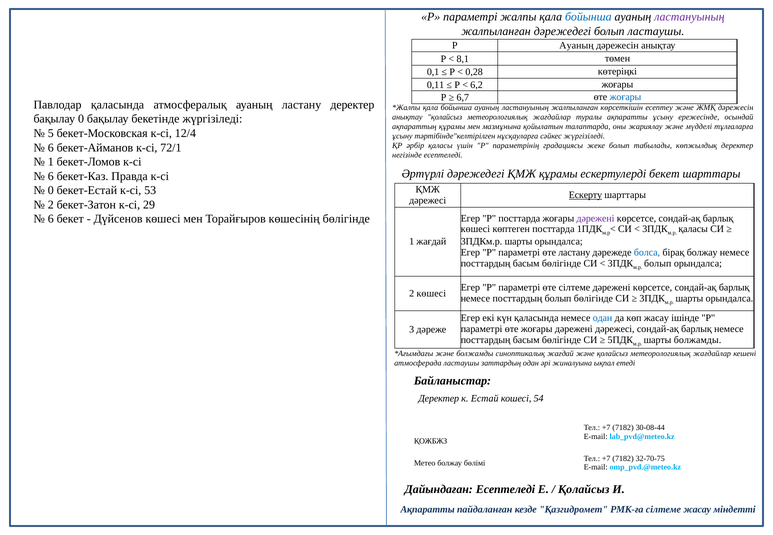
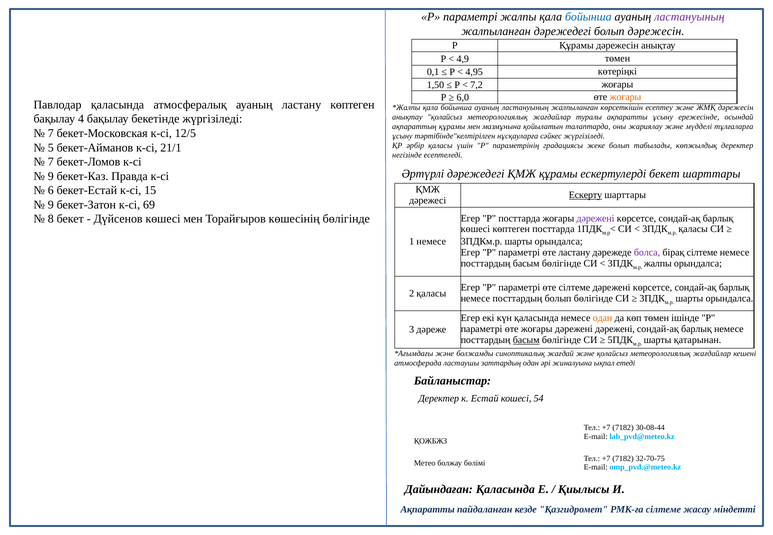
болып ластаушы: ластаушы -> дәрежесін
Р Ауаның: Ауаның -> Құрамы
8,1: 8,1 -> 4,9
0,28: 0,28 -> 4,95
0,11: 0,11 -> 1,50
6,2: 6,2 -> 7,2
6,7: 6,7 -> 6,0
жоғары at (625, 97) colour: blue -> orange
ластану деректер: деректер -> көптеген
бақылау 0: 0 -> 4
5 at (51, 133): 5 -> 7
12/4: 12/4 -> 12/5
6 at (51, 148): 6 -> 5
72/1: 72/1 -> 21/1
1 at (51, 162): 1 -> 7
6 at (51, 176): 6 -> 9
0 at (51, 190): 0 -> 6
53: 53 -> 15
2 at (51, 205): 2 -> 9
29: 29 -> 69
6 at (51, 219): 6 -> 8
1 жағдай: жағдай -> немесе
болса colour: blue -> purple
бірақ болжау: болжау -> сілтеме
болып at (658, 264): болып -> жалпы
2 көшесі: көшесі -> қаласы
одан at (602, 318) colour: blue -> orange
көп жасау: жасау -> төмен
дәрежені дәрежесі: дәрежесі -> дәрежені
басым at (526, 340) underline: none -> present
шарты болжамды: болжамды -> қатарынан
Дайындаған Есептеледі: Есептеледі -> Қаласында
Қолайсыз at (584, 490): Қолайсыз -> Қиылысы
